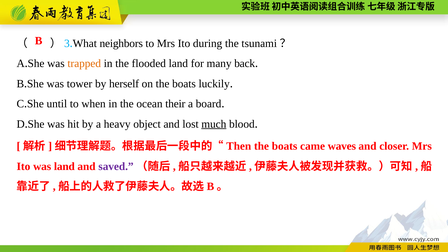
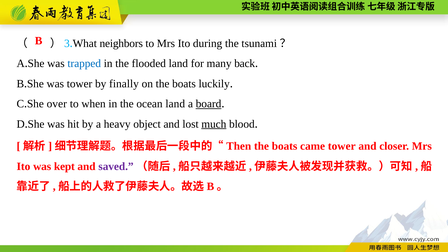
trapped colour: orange -> blue
herself: herself -> finally
until: until -> over
ocean their: their -> land
board underline: none -> present
came waves: waves -> tower
was land: land -> kept
